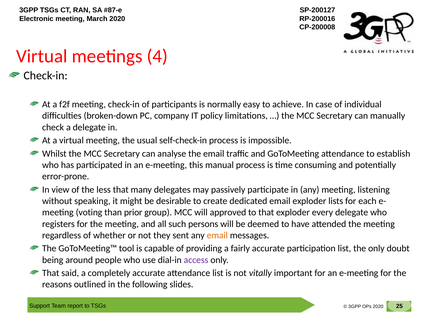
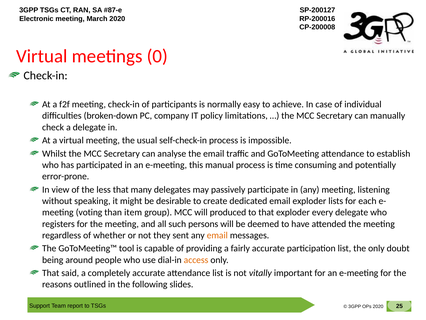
4: 4 -> 0
prior: prior -> item
approved: approved -> produced
access colour: purple -> orange
